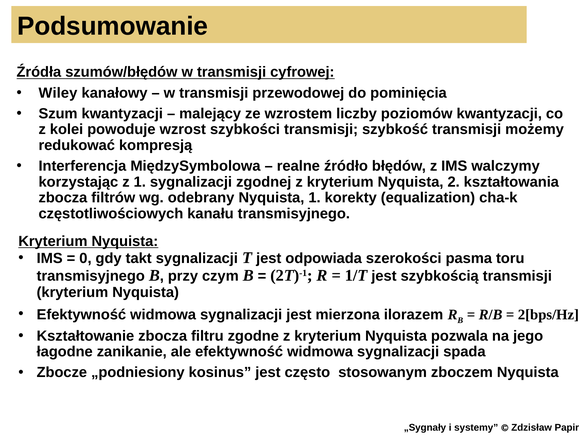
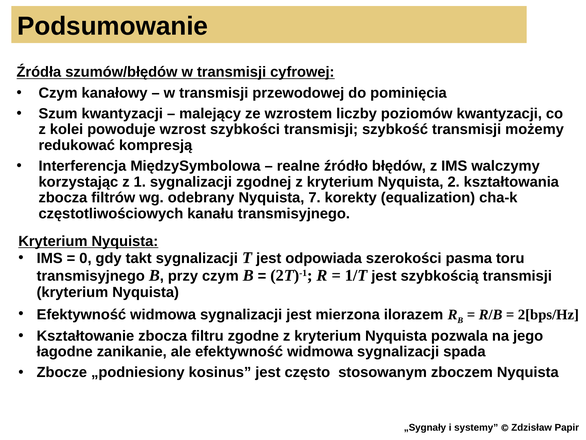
Wiley at (58, 93): Wiley -> Czym
Nyquista 1: 1 -> 7
